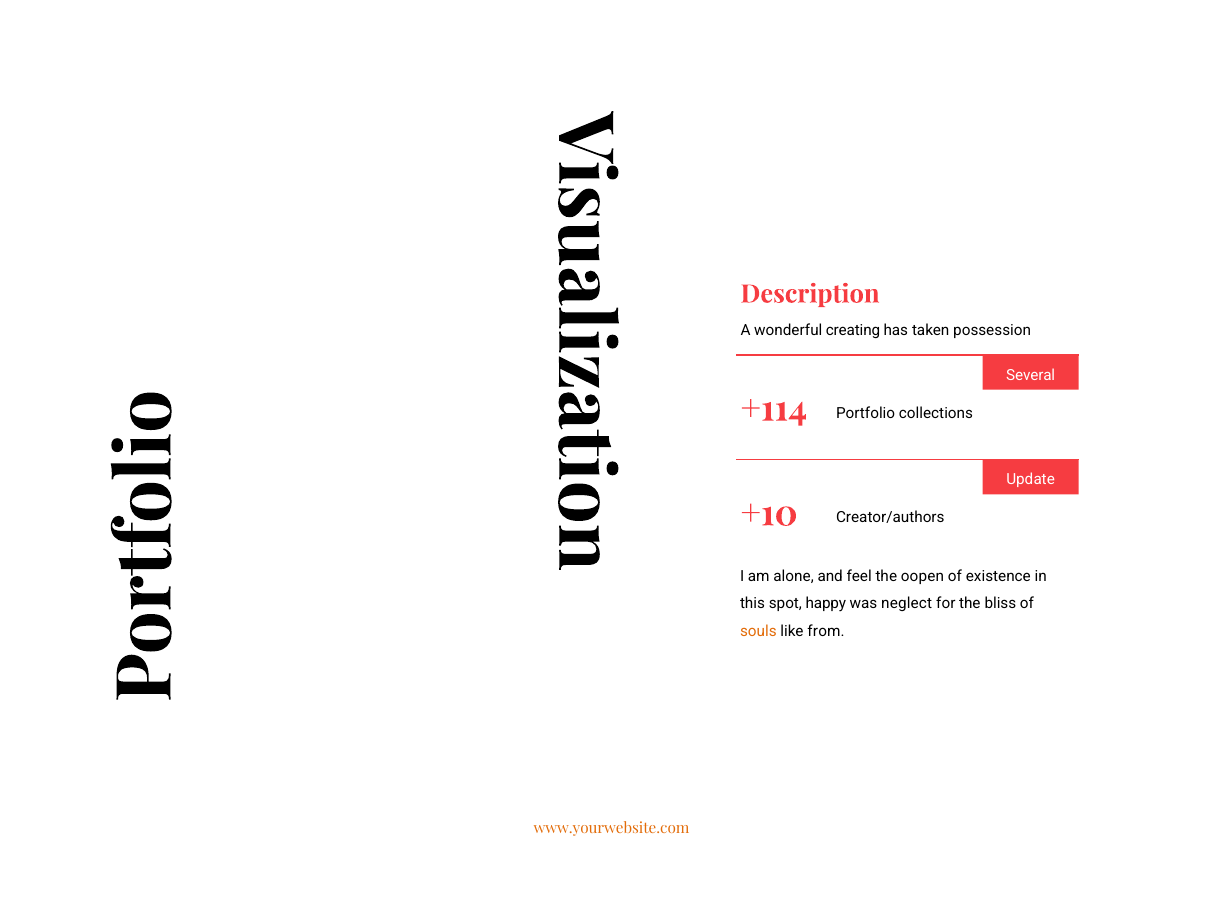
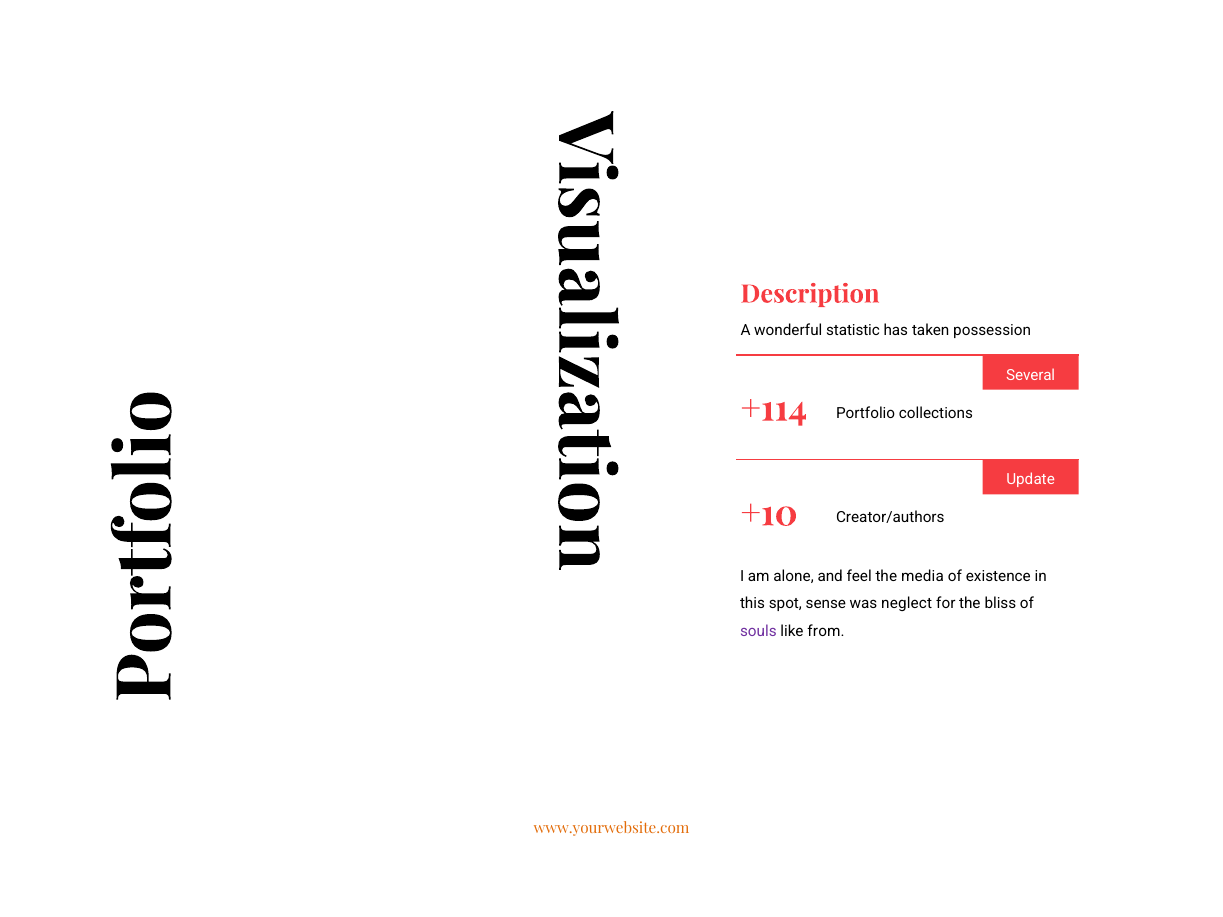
creating: creating -> statistic
oopen: oopen -> media
happy: happy -> sense
souls colour: orange -> purple
